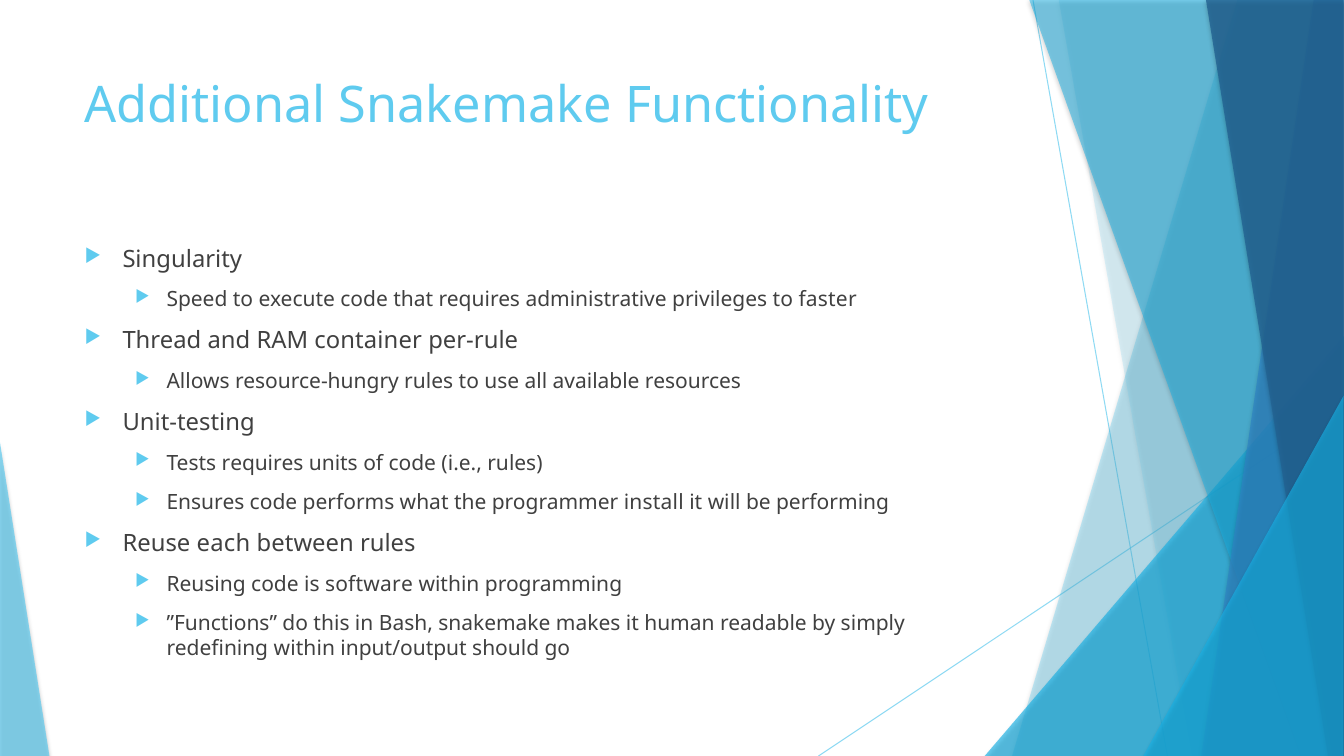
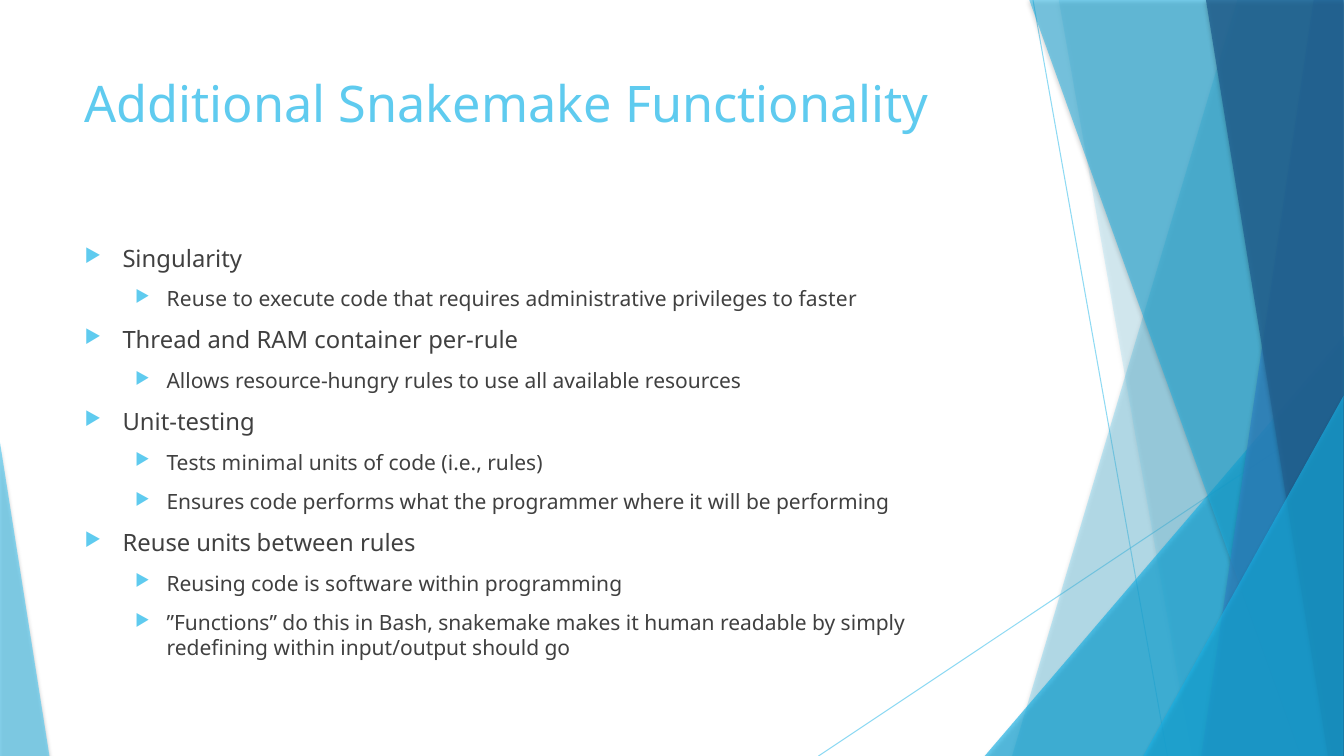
Speed at (197, 300): Speed -> Reuse
Tests requires: requires -> minimal
install: install -> where
Reuse each: each -> units
